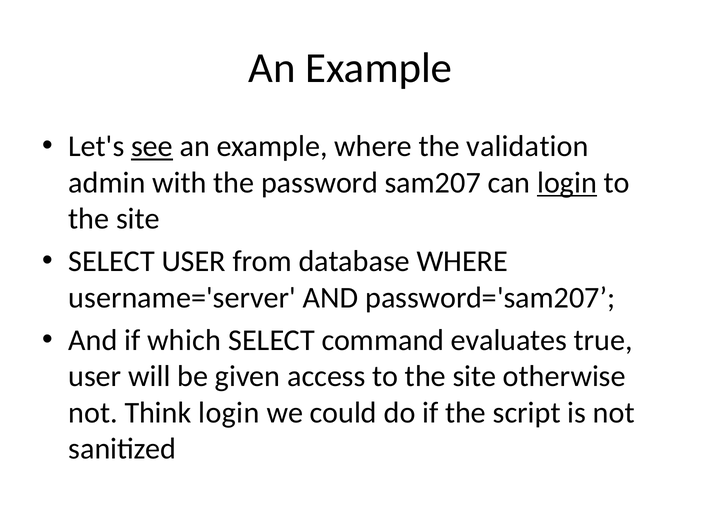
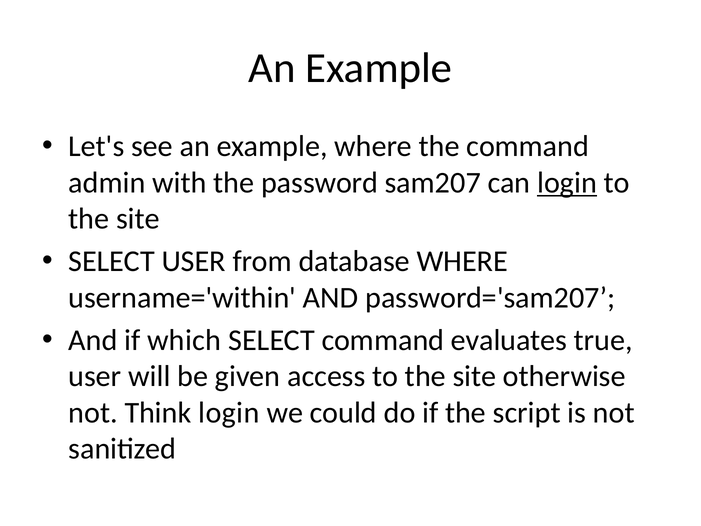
see underline: present -> none
the validation: validation -> command
username='server: username='server -> username='within
